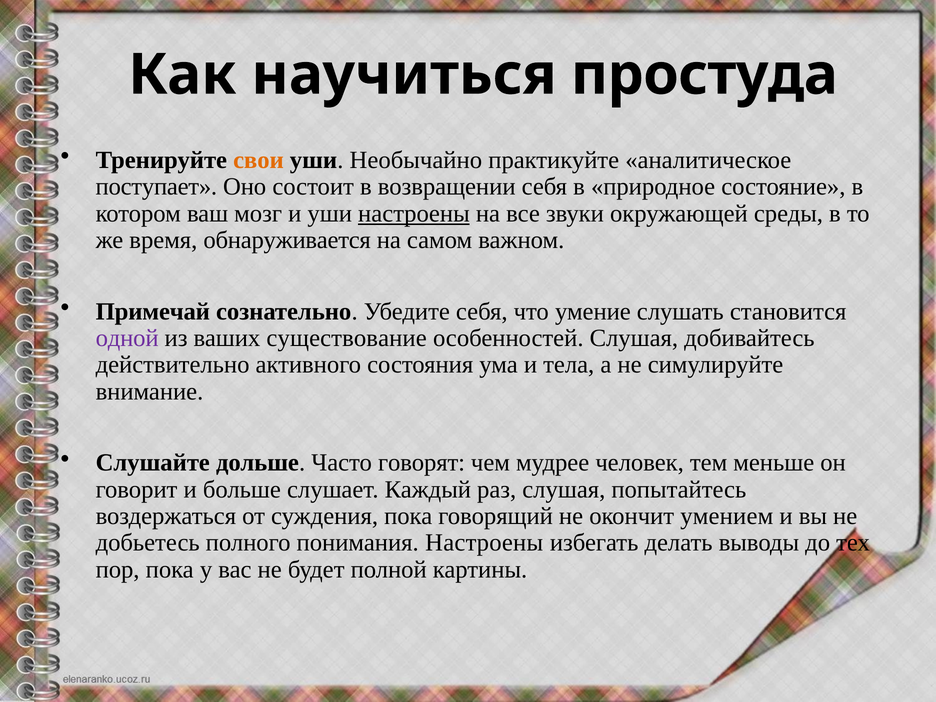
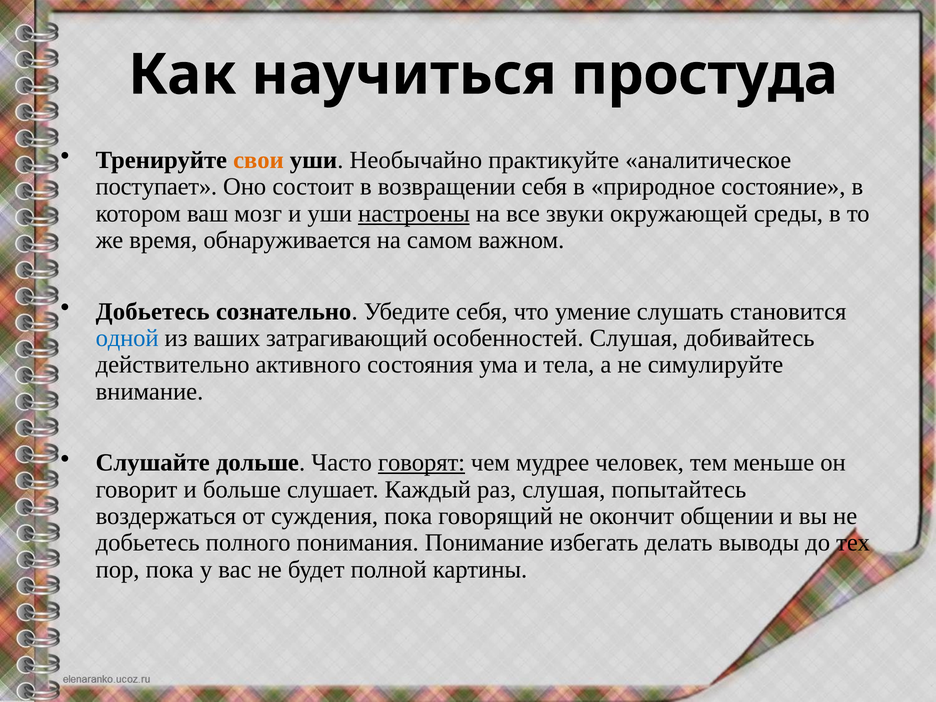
Примечай at (153, 311): Примечай -> Добьетесь
одной colour: purple -> blue
существование: существование -> затрагивающий
говорят underline: none -> present
умением: умением -> общении
понимания Настроены: Настроены -> Понимание
